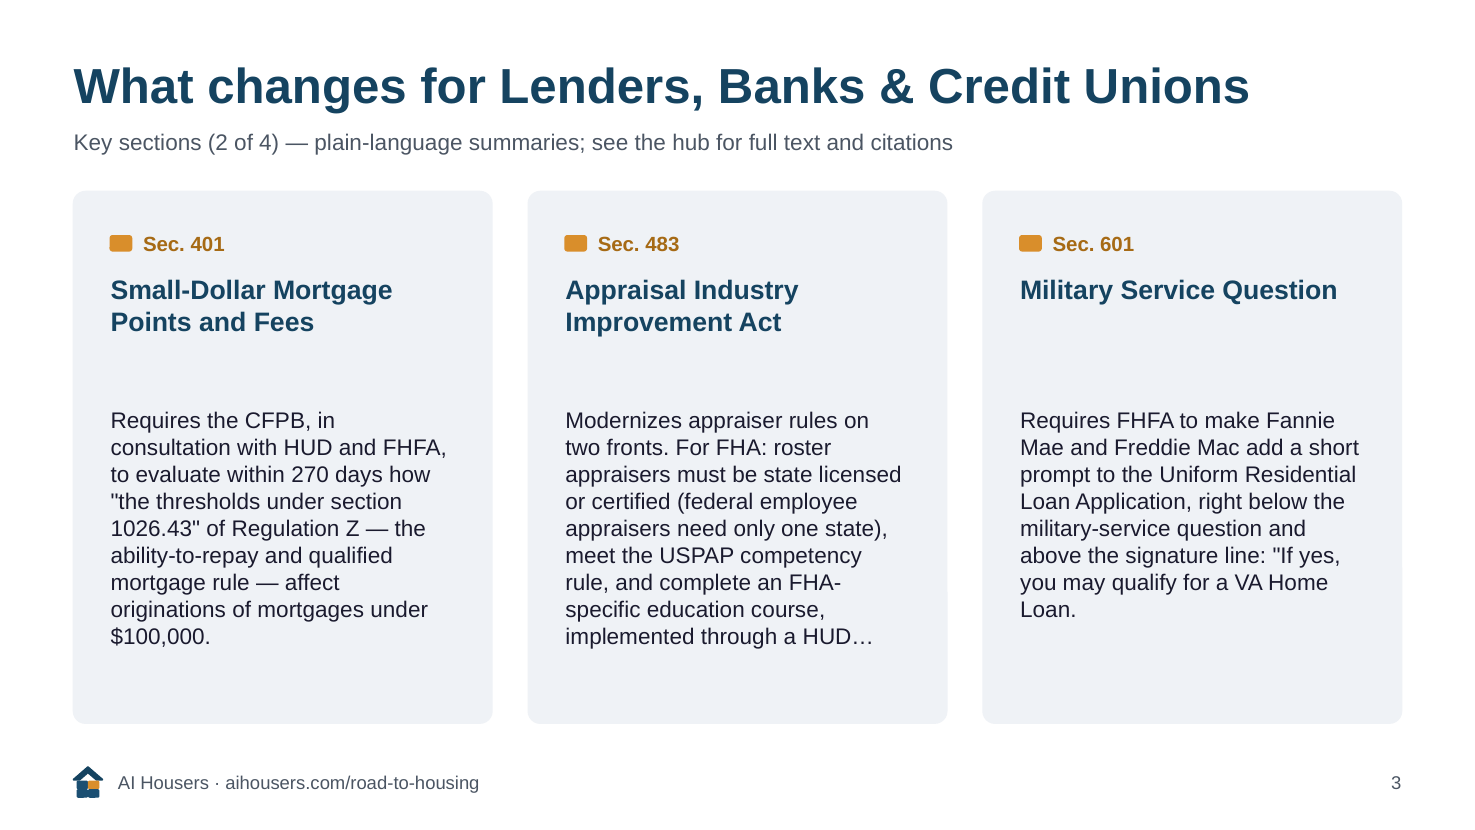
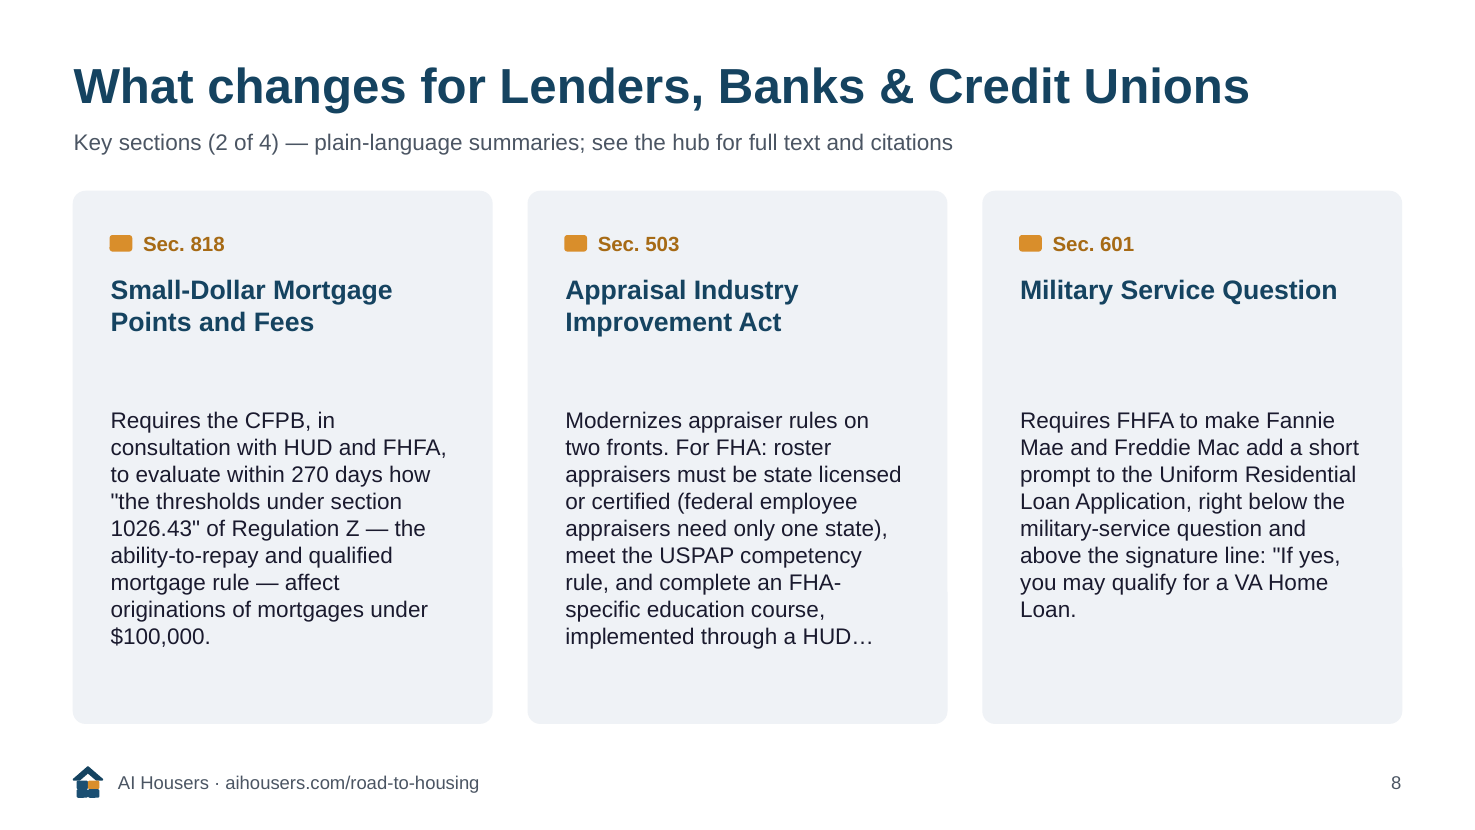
401: 401 -> 818
483: 483 -> 503
3: 3 -> 8
